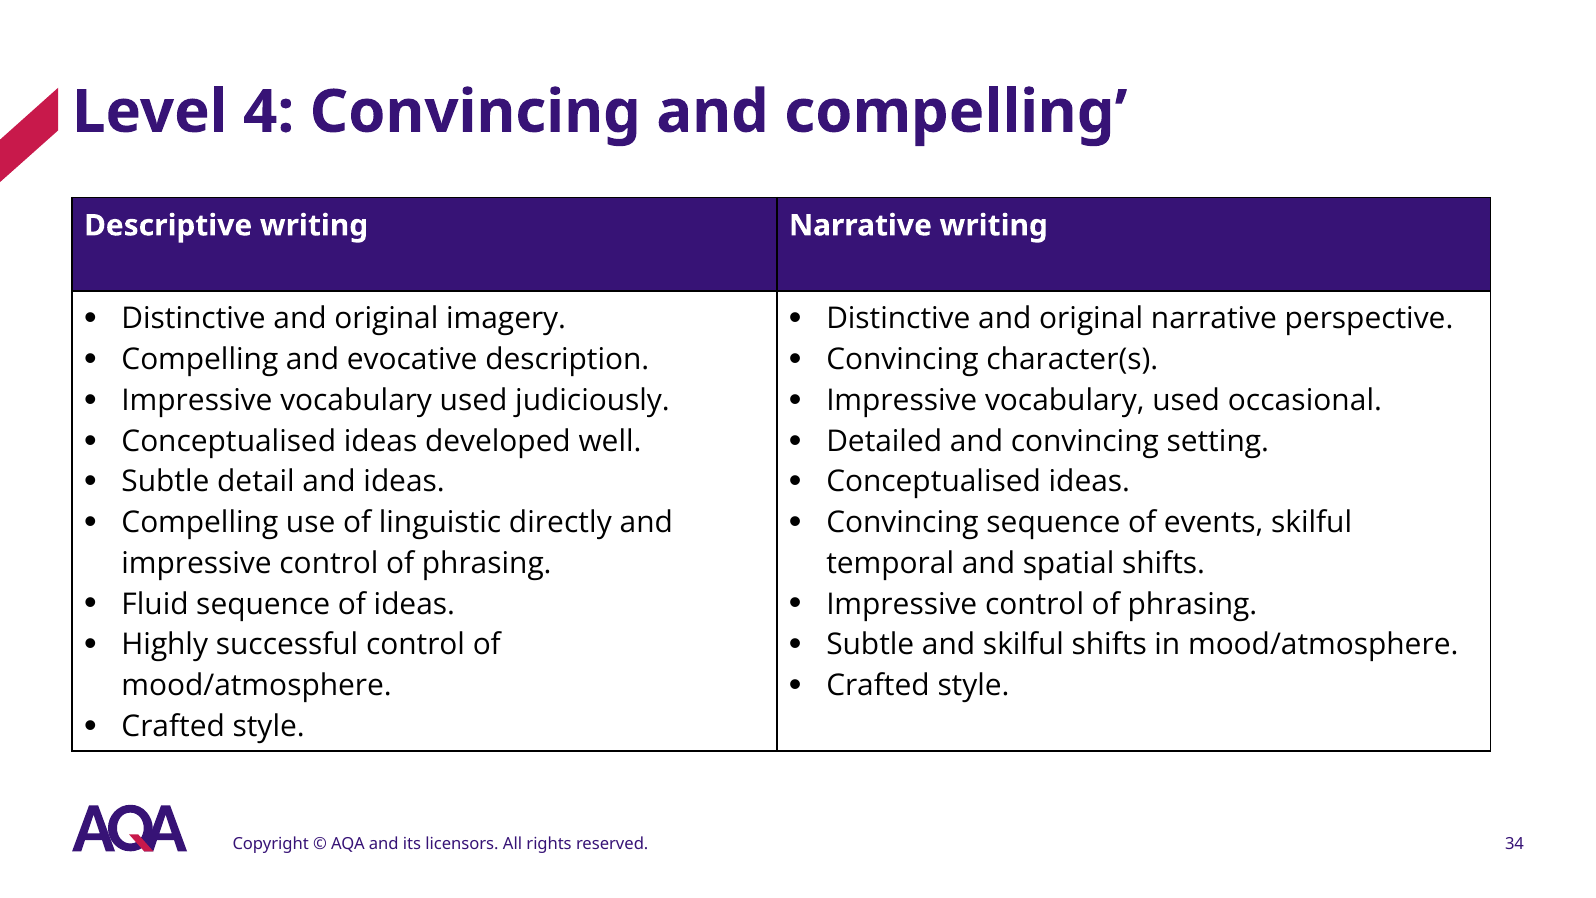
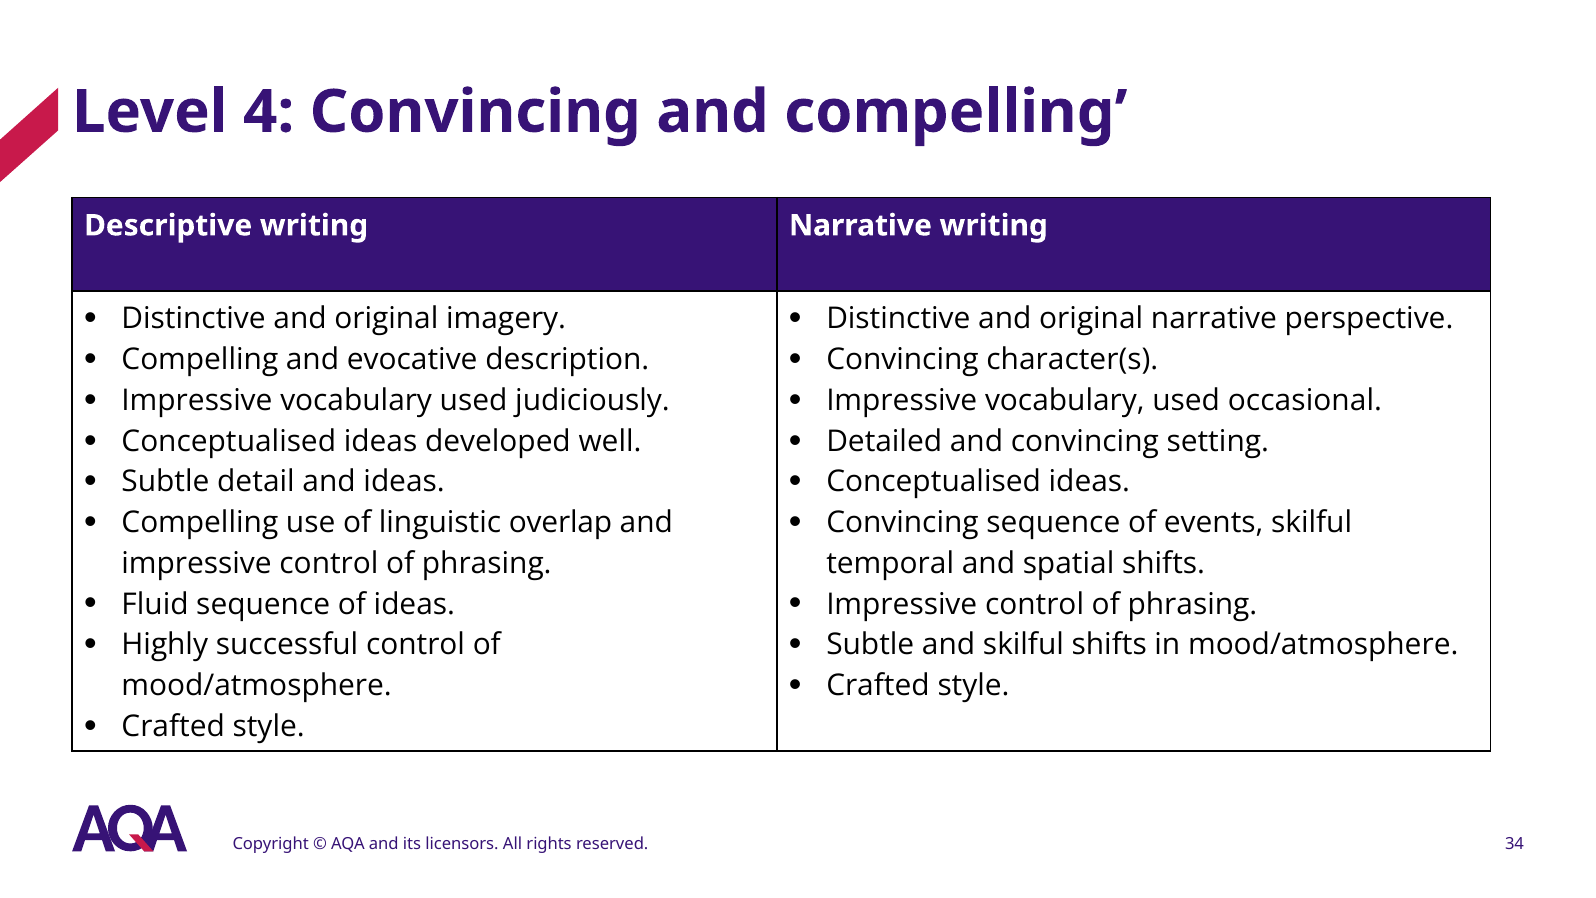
directly: directly -> overlap
